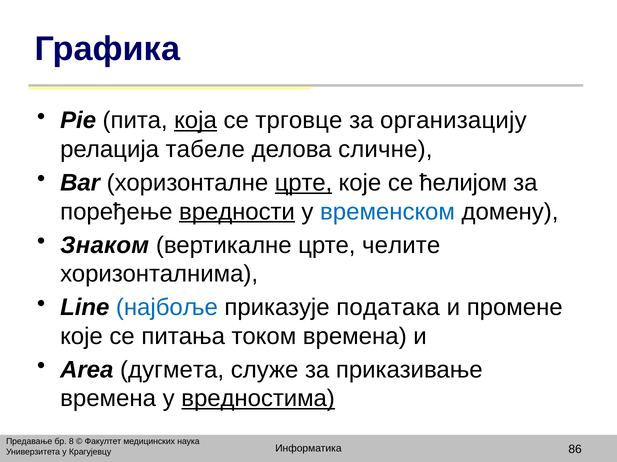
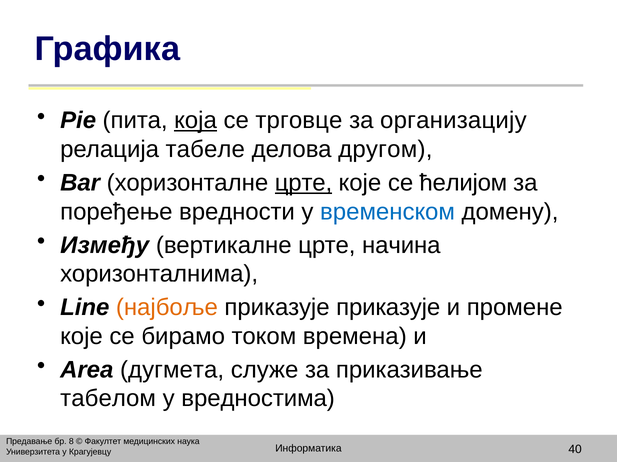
сличне: сличне -> другом
вредности underline: present -> none
Знаком: Знаком -> Између
челите: челите -> начина
најбоље colour: blue -> orange
приказује података: података -> приказује
питања: питања -> бирамо
времена at (108, 399): времена -> табелом
вредностима underline: present -> none
86: 86 -> 40
